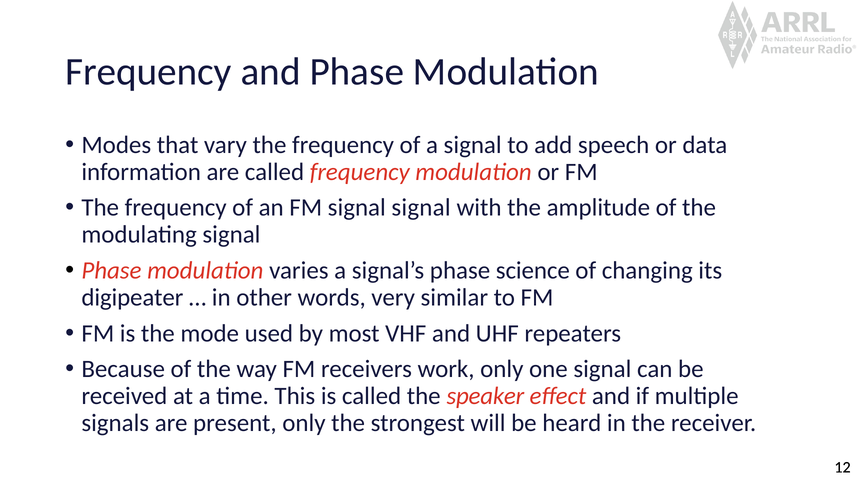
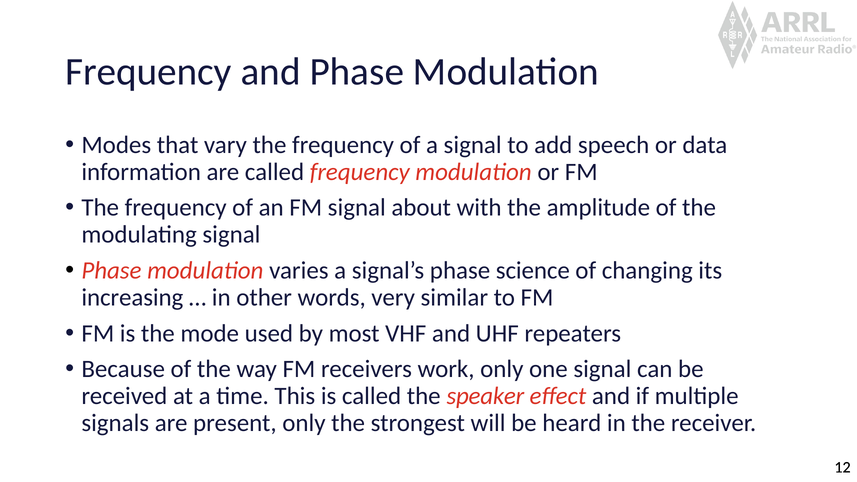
signal signal: signal -> about
digipeater: digipeater -> increasing
